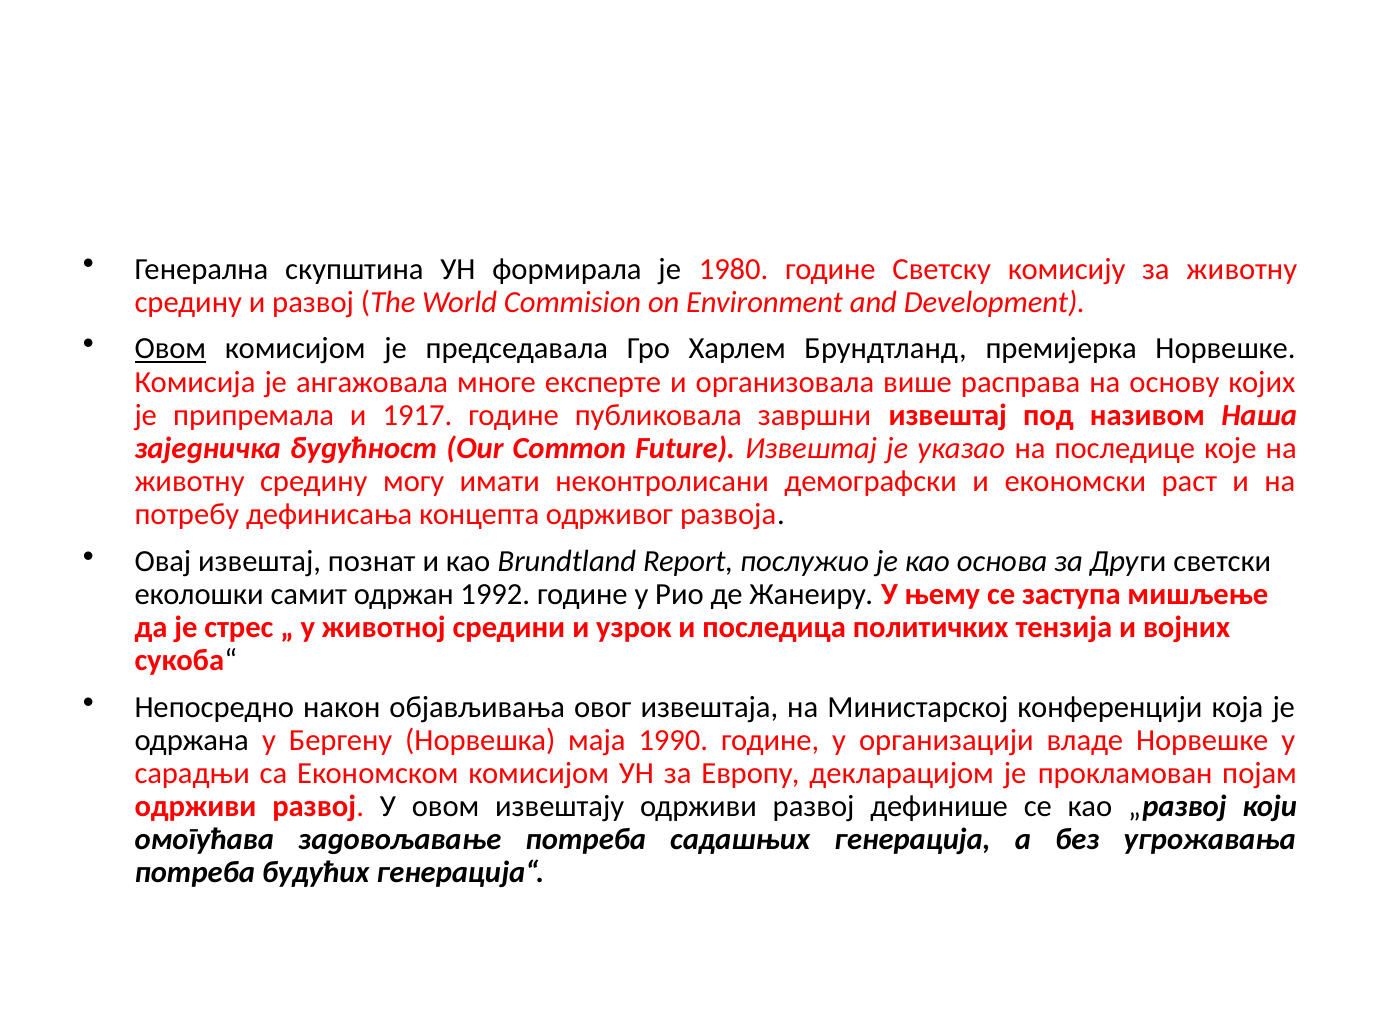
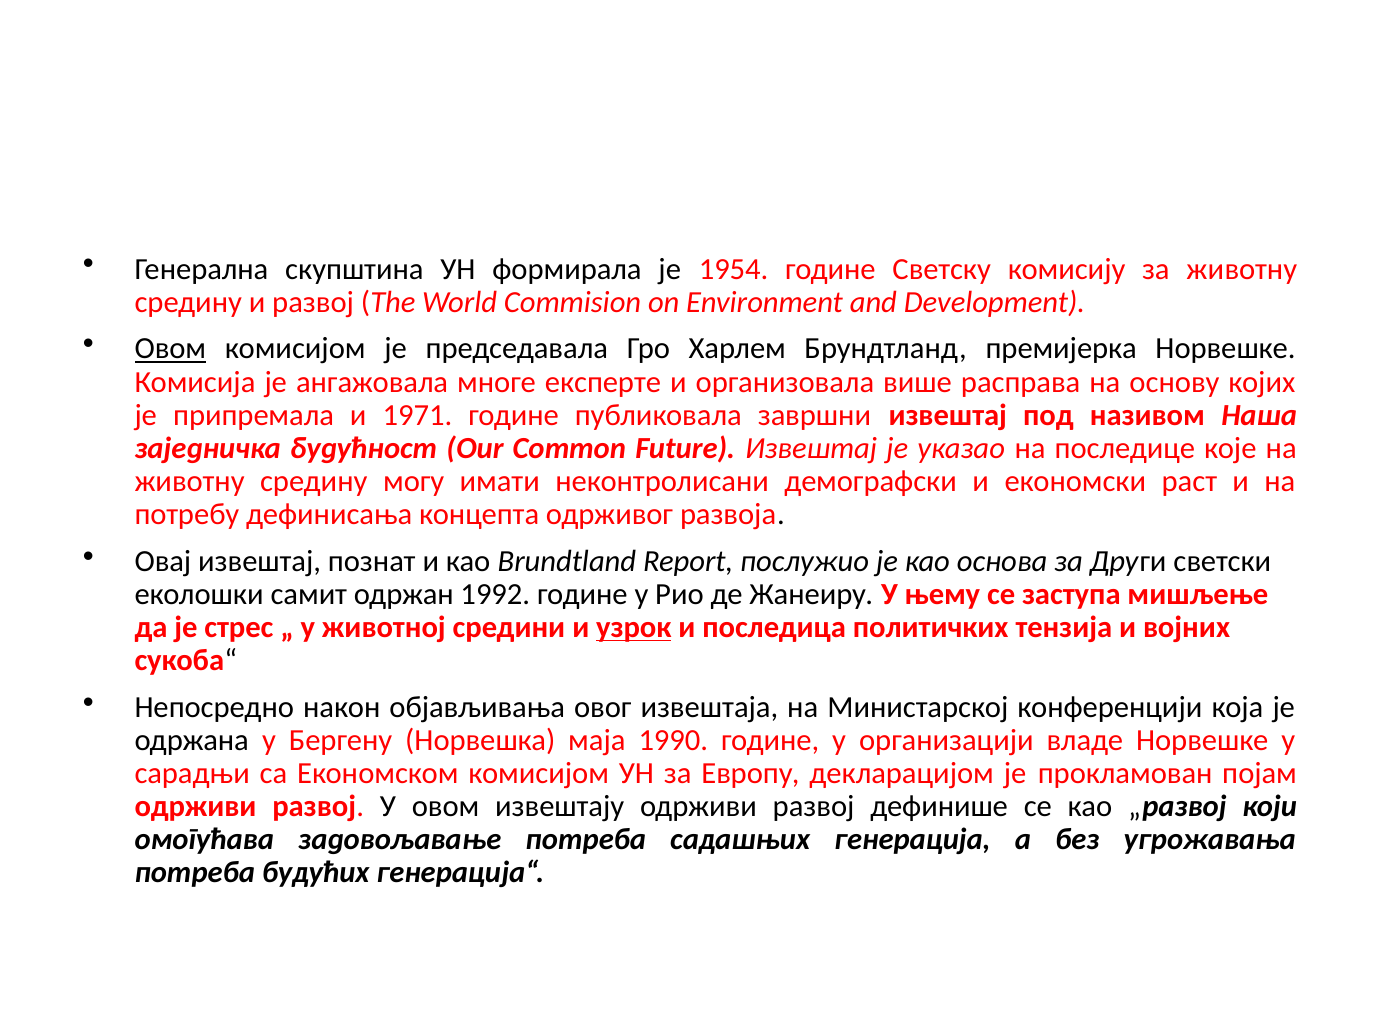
1980: 1980 -> 1954
1917: 1917 -> 1971
узрок underline: none -> present
